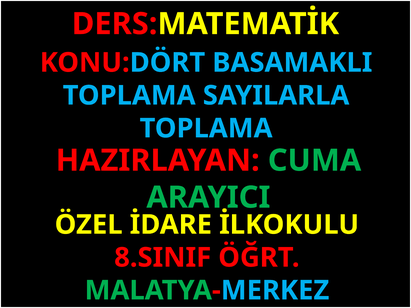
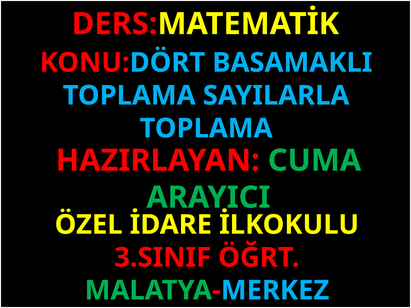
8.SINIF: 8.SINIF -> 3.SINIF
